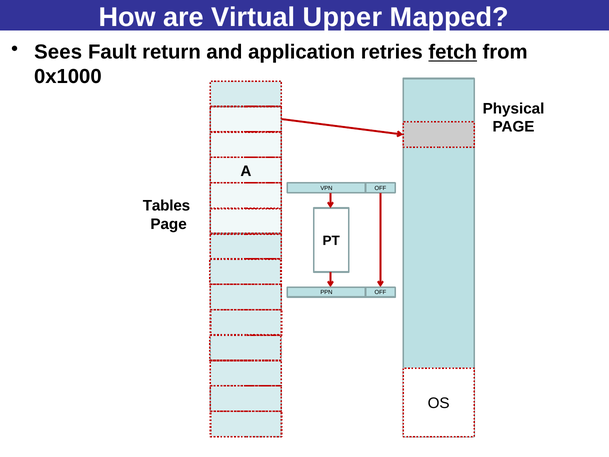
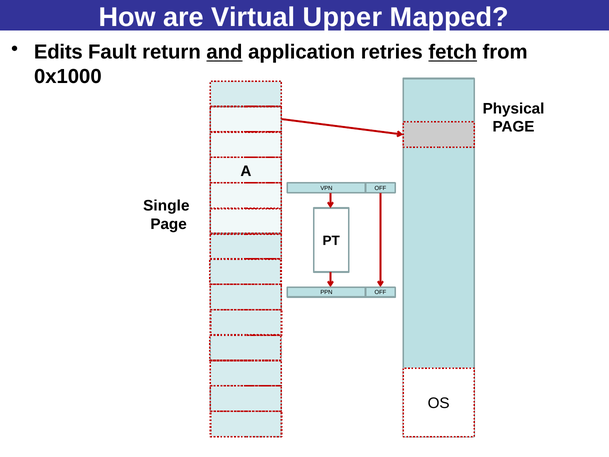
Sees: Sees -> Edits
and underline: none -> present
Tables: Tables -> Single
